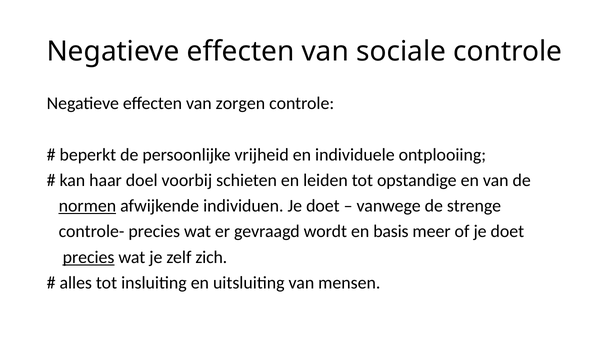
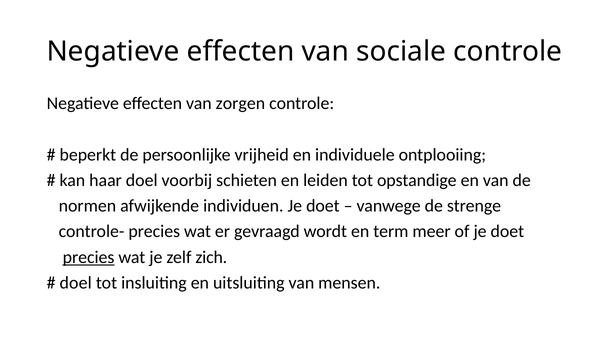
normen underline: present -> none
basis: basis -> term
alles at (76, 283): alles -> doel
